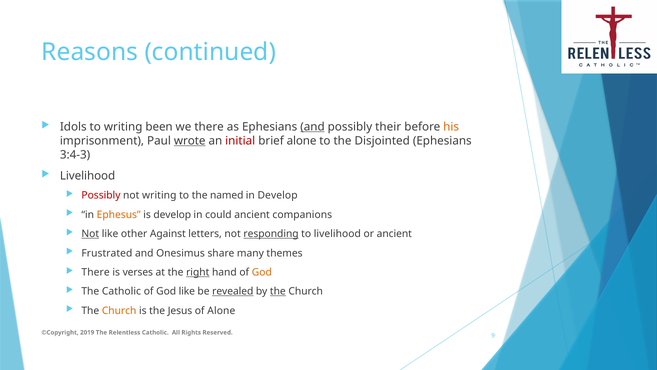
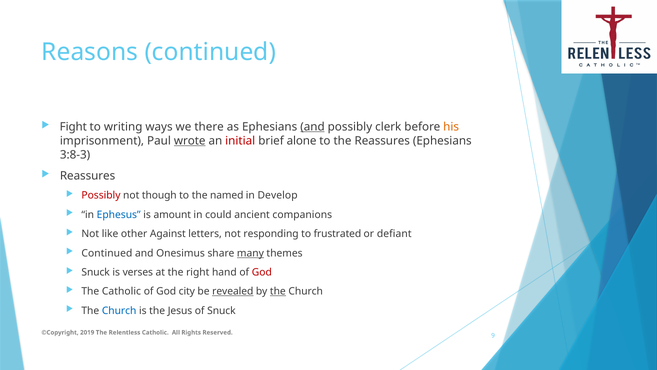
Idols: Idols -> Fight
been: been -> ways
their: their -> clerk
the Disjointed: Disjointed -> Reassures
3:4-3: 3:4-3 -> 3:8-3
Livelihood at (88, 175): Livelihood -> Reassures
not writing: writing -> though
Ephesus colour: orange -> blue
is develop: develop -> amount
Not at (90, 234) underline: present -> none
responding underline: present -> none
to livelihood: livelihood -> frustrated
or ancient: ancient -> defiant
Frustrated at (107, 253): Frustrated -> Continued
many underline: none -> present
There at (96, 272): There -> Snuck
right underline: present -> none
God at (262, 272) colour: orange -> red
God like: like -> city
Church at (119, 310) colour: orange -> blue
of Alone: Alone -> Snuck
